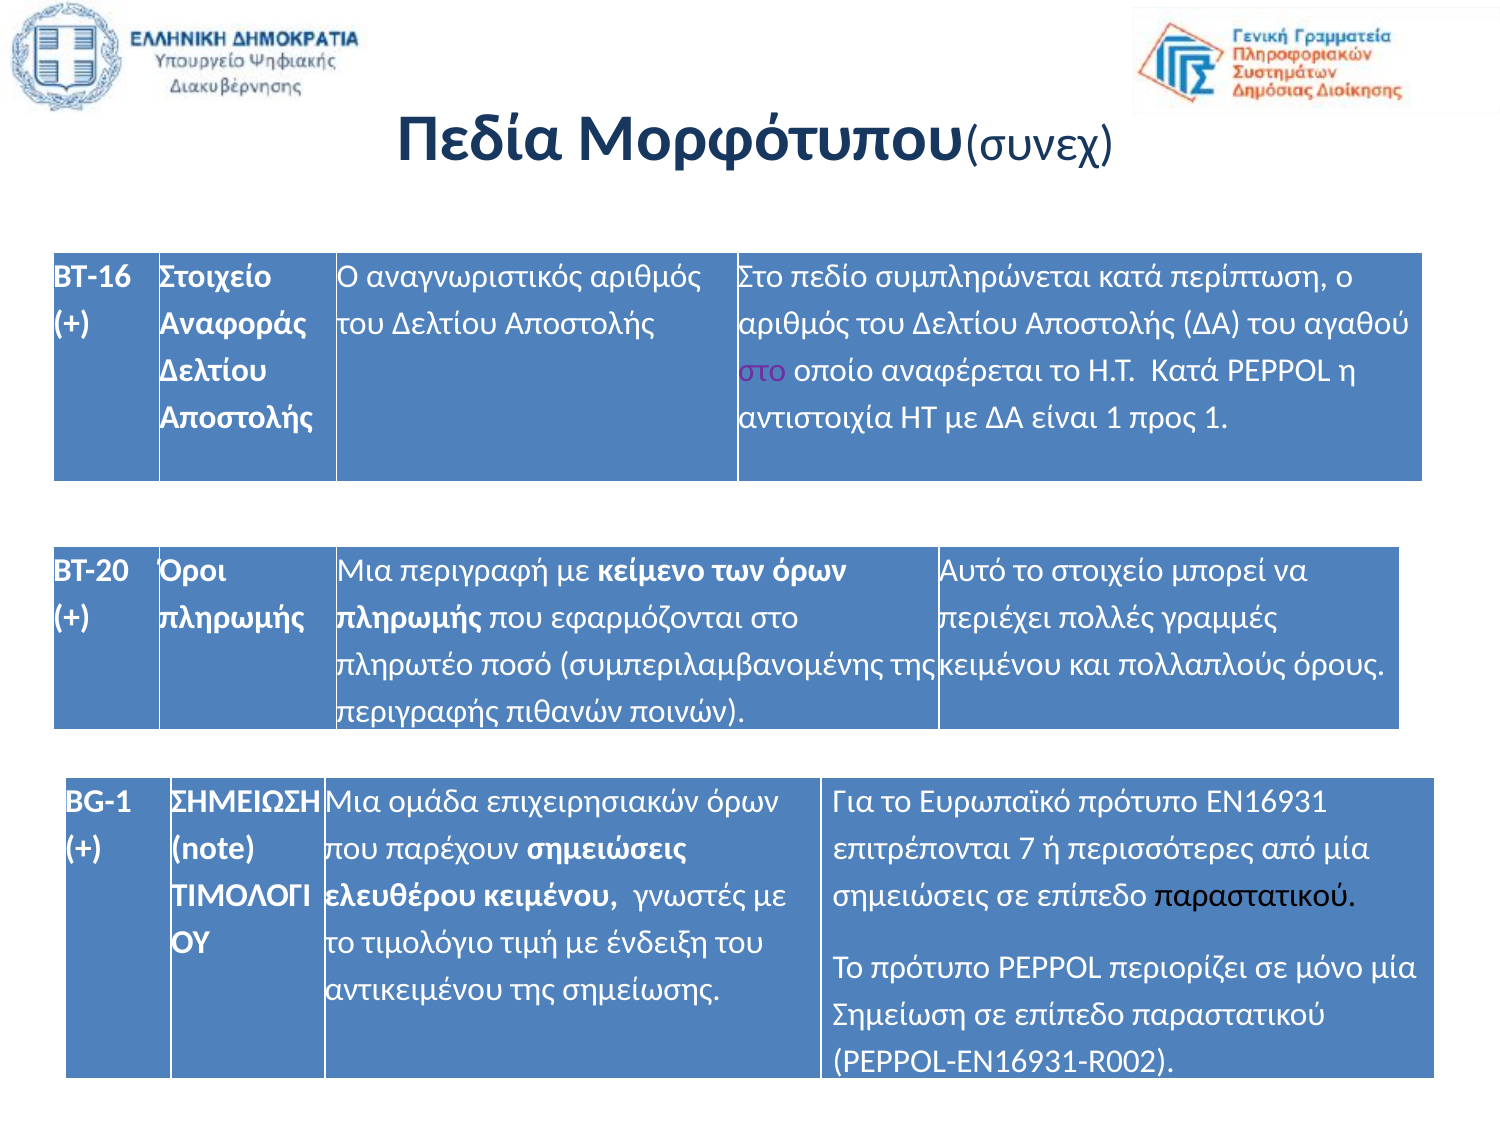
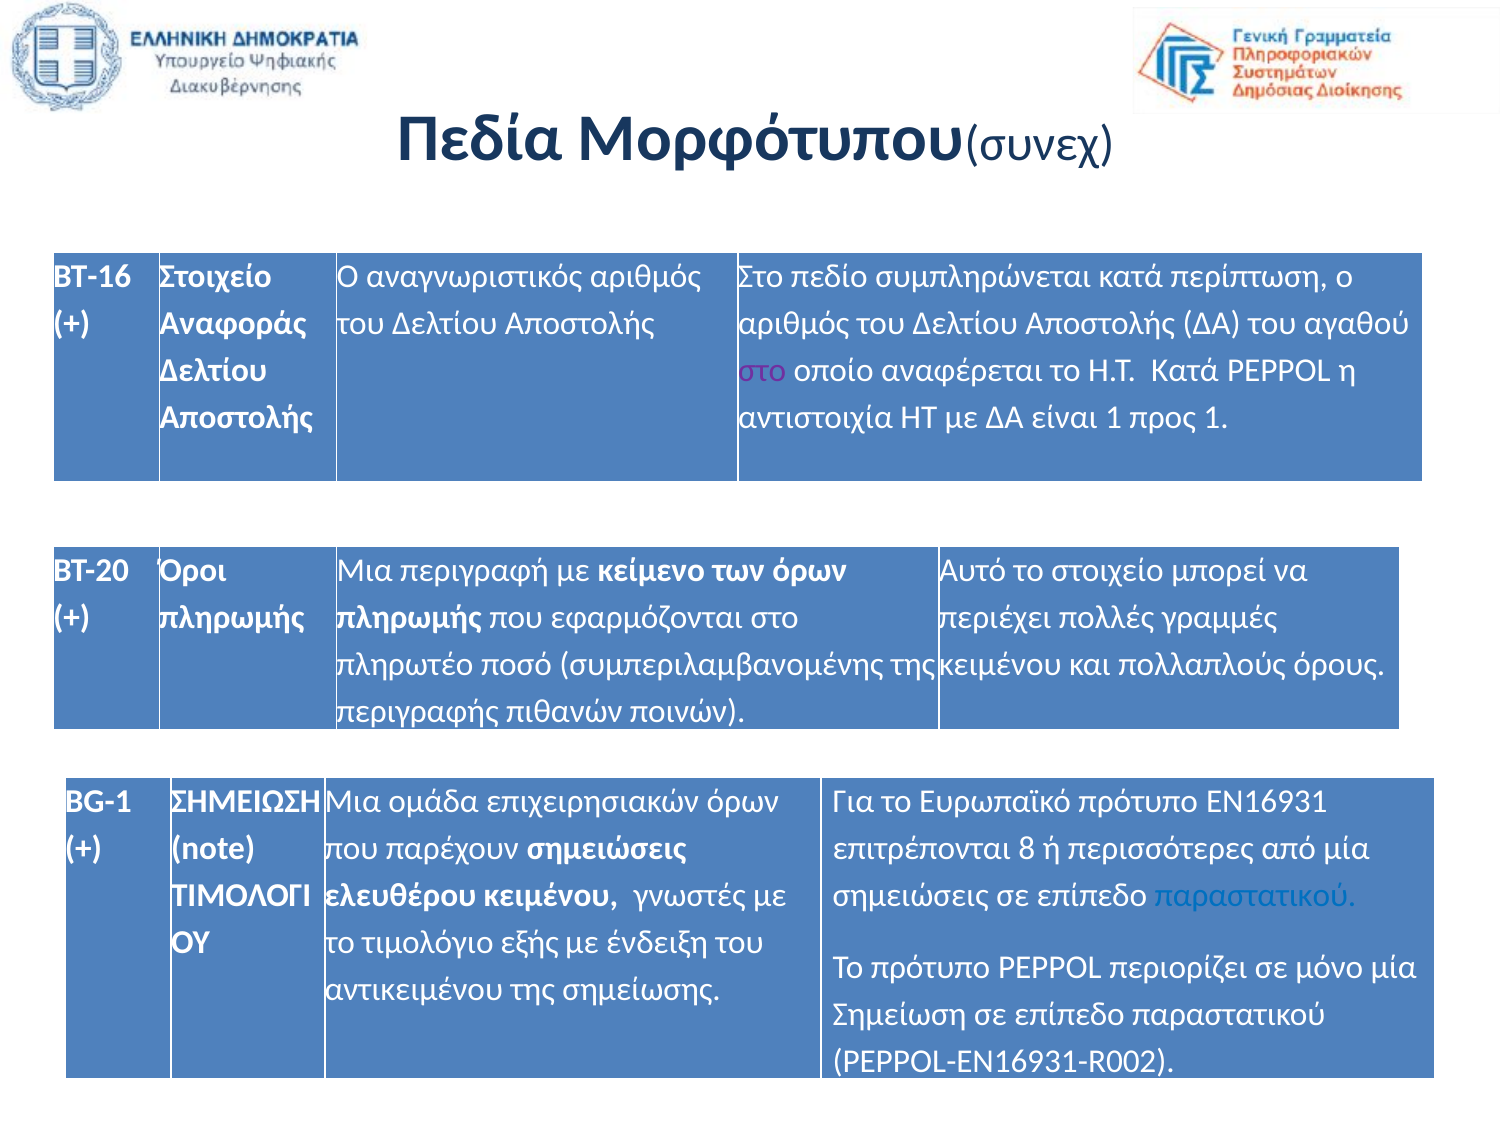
7: 7 -> 8
παραστατικού at (1255, 896) colour: black -> blue
τιμή: τιμή -> εξής
